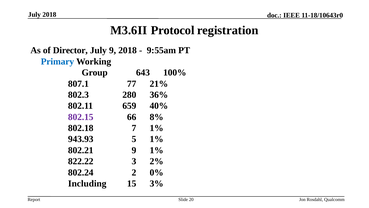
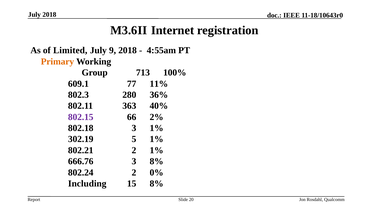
Protocol: Protocol -> Internet
Director: Director -> Limited
9:55am: 9:55am -> 4:55am
Primary colour: blue -> orange
643: 643 -> 713
807.1: 807.1 -> 609.1
21%: 21% -> 11%
659: 659 -> 363
8%: 8% -> 2%
802.18 7: 7 -> 3
943.93: 943.93 -> 302.19
802.21 9: 9 -> 2
822.22: 822.22 -> 666.76
3 2%: 2% -> 8%
15 3%: 3% -> 8%
